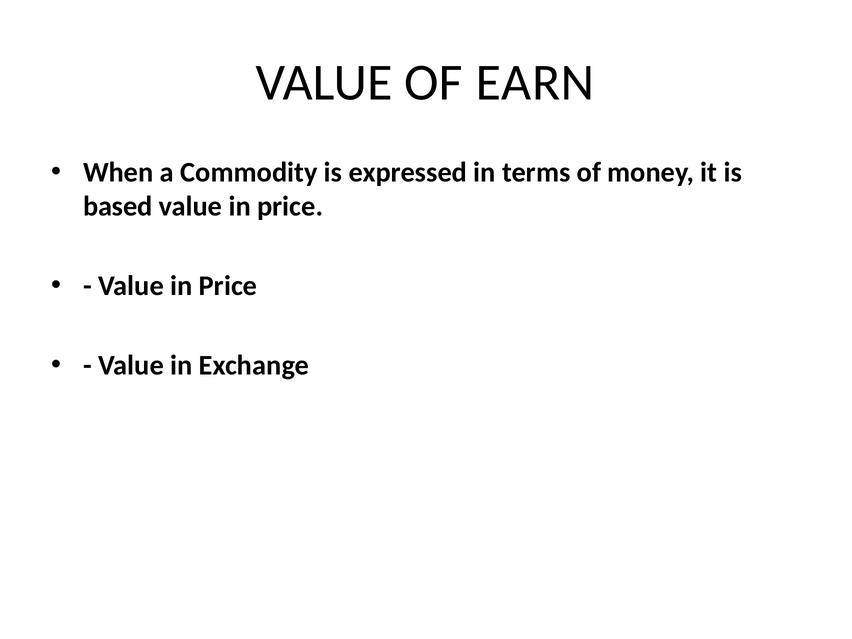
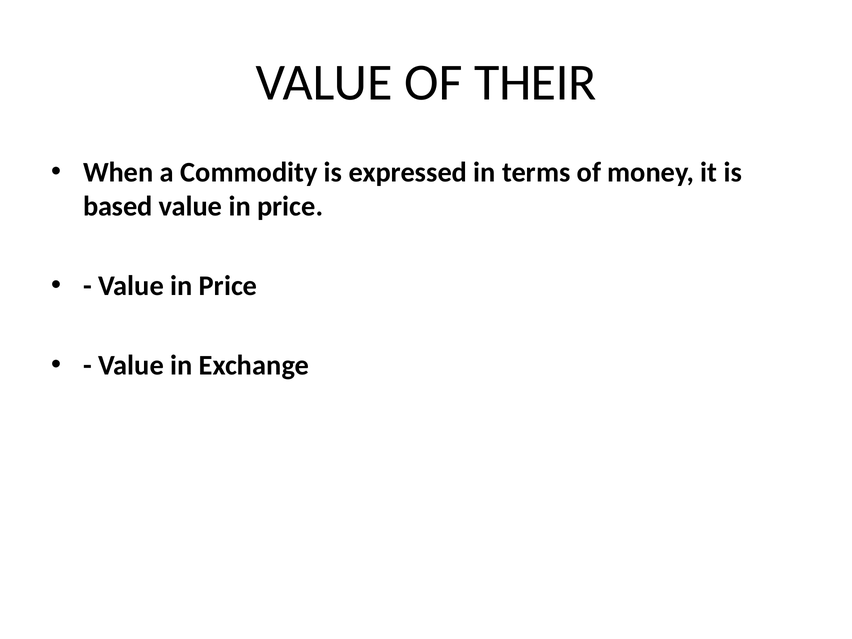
EARN: EARN -> THEIR
